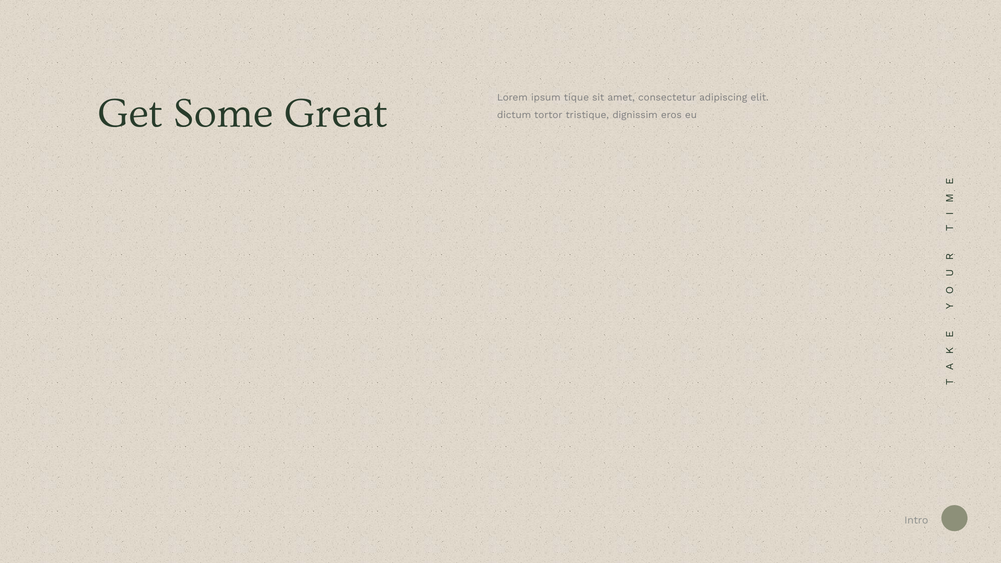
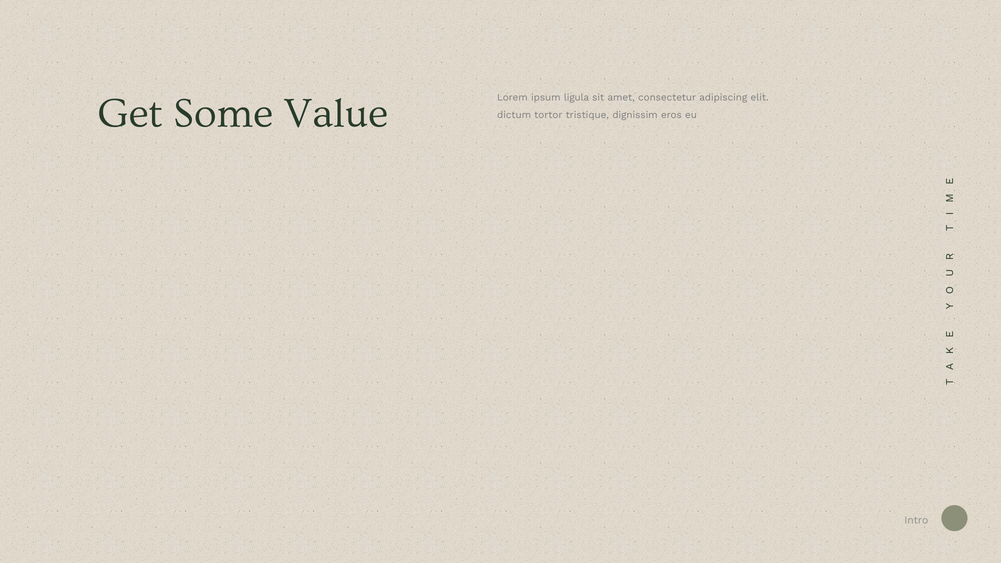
Great: Great -> Value
tique: tique -> ligula
